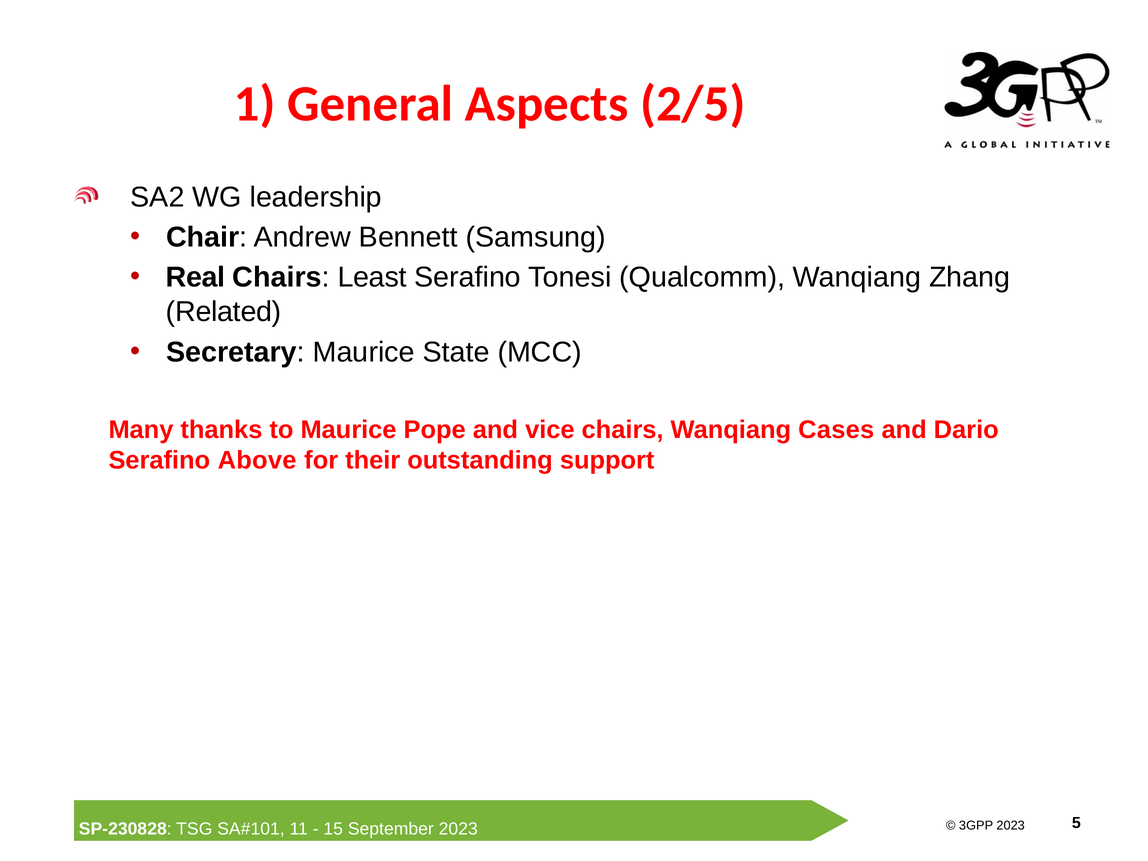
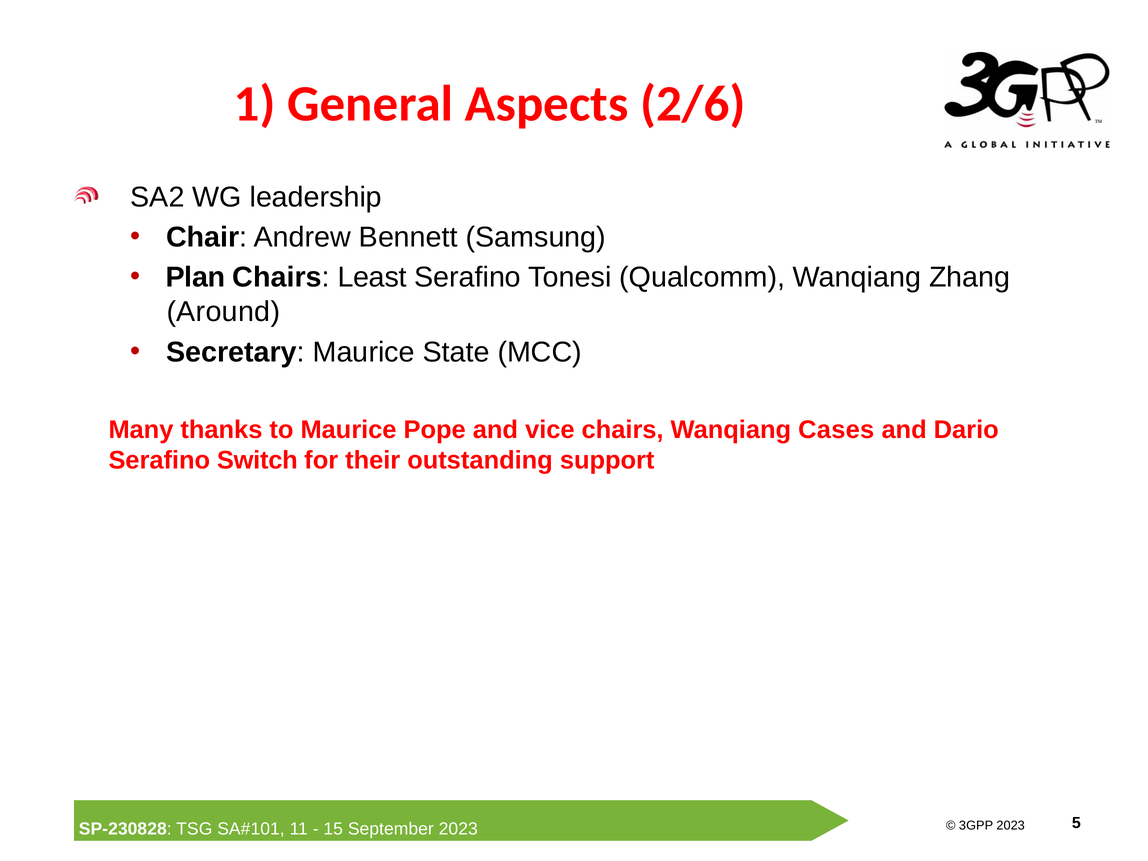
2/5: 2/5 -> 2/6
Real: Real -> Plan
Related: Related -> Around
Above: Above -> Switch
